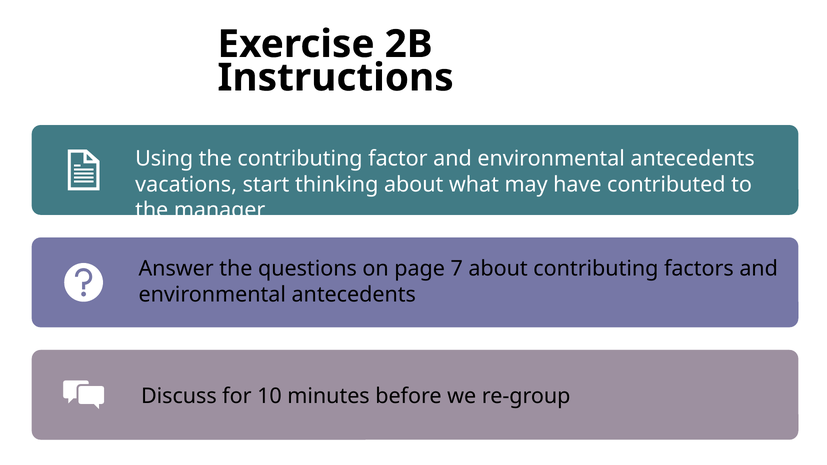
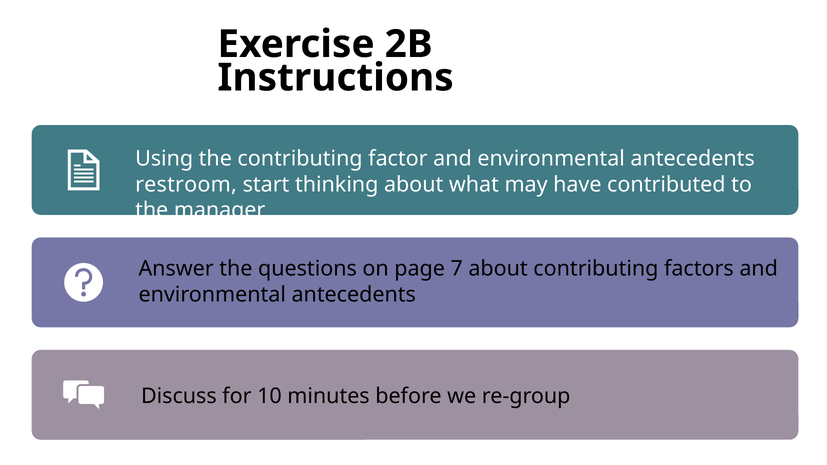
vacations: vacations -> restroom
